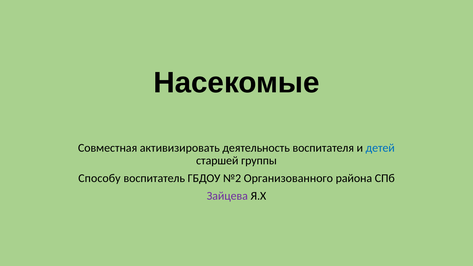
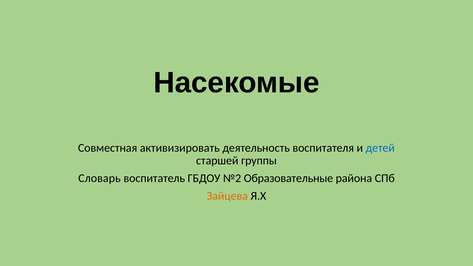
Способу: Способу -> Словарь
Организованного: Организованного -> Образовательные
Зайцева colour: purple -> orange
